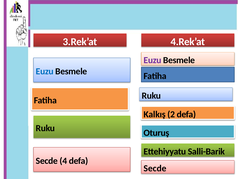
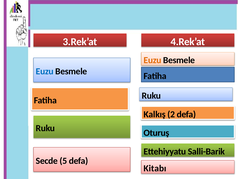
Euzu at (153, 60) colour: purple -> orange
4: 4 -> 5
Secde at (155, 168): Secde -> Kitabı
